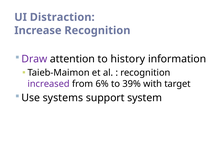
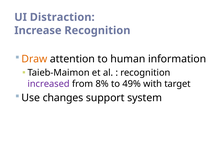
Draw colour: purple -> orange
history: history -> human
6%: 6% -> 8%
39%: 39% -> 49%
systems: systems -> changes
